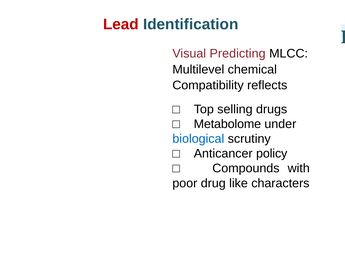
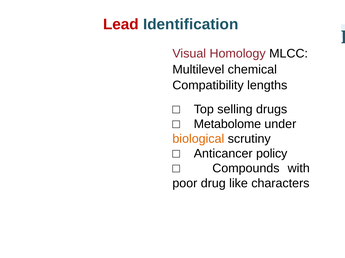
Predicting: Predicting -> Homology
reflects: reflects -> lengths
biological colour: blue -> orange
